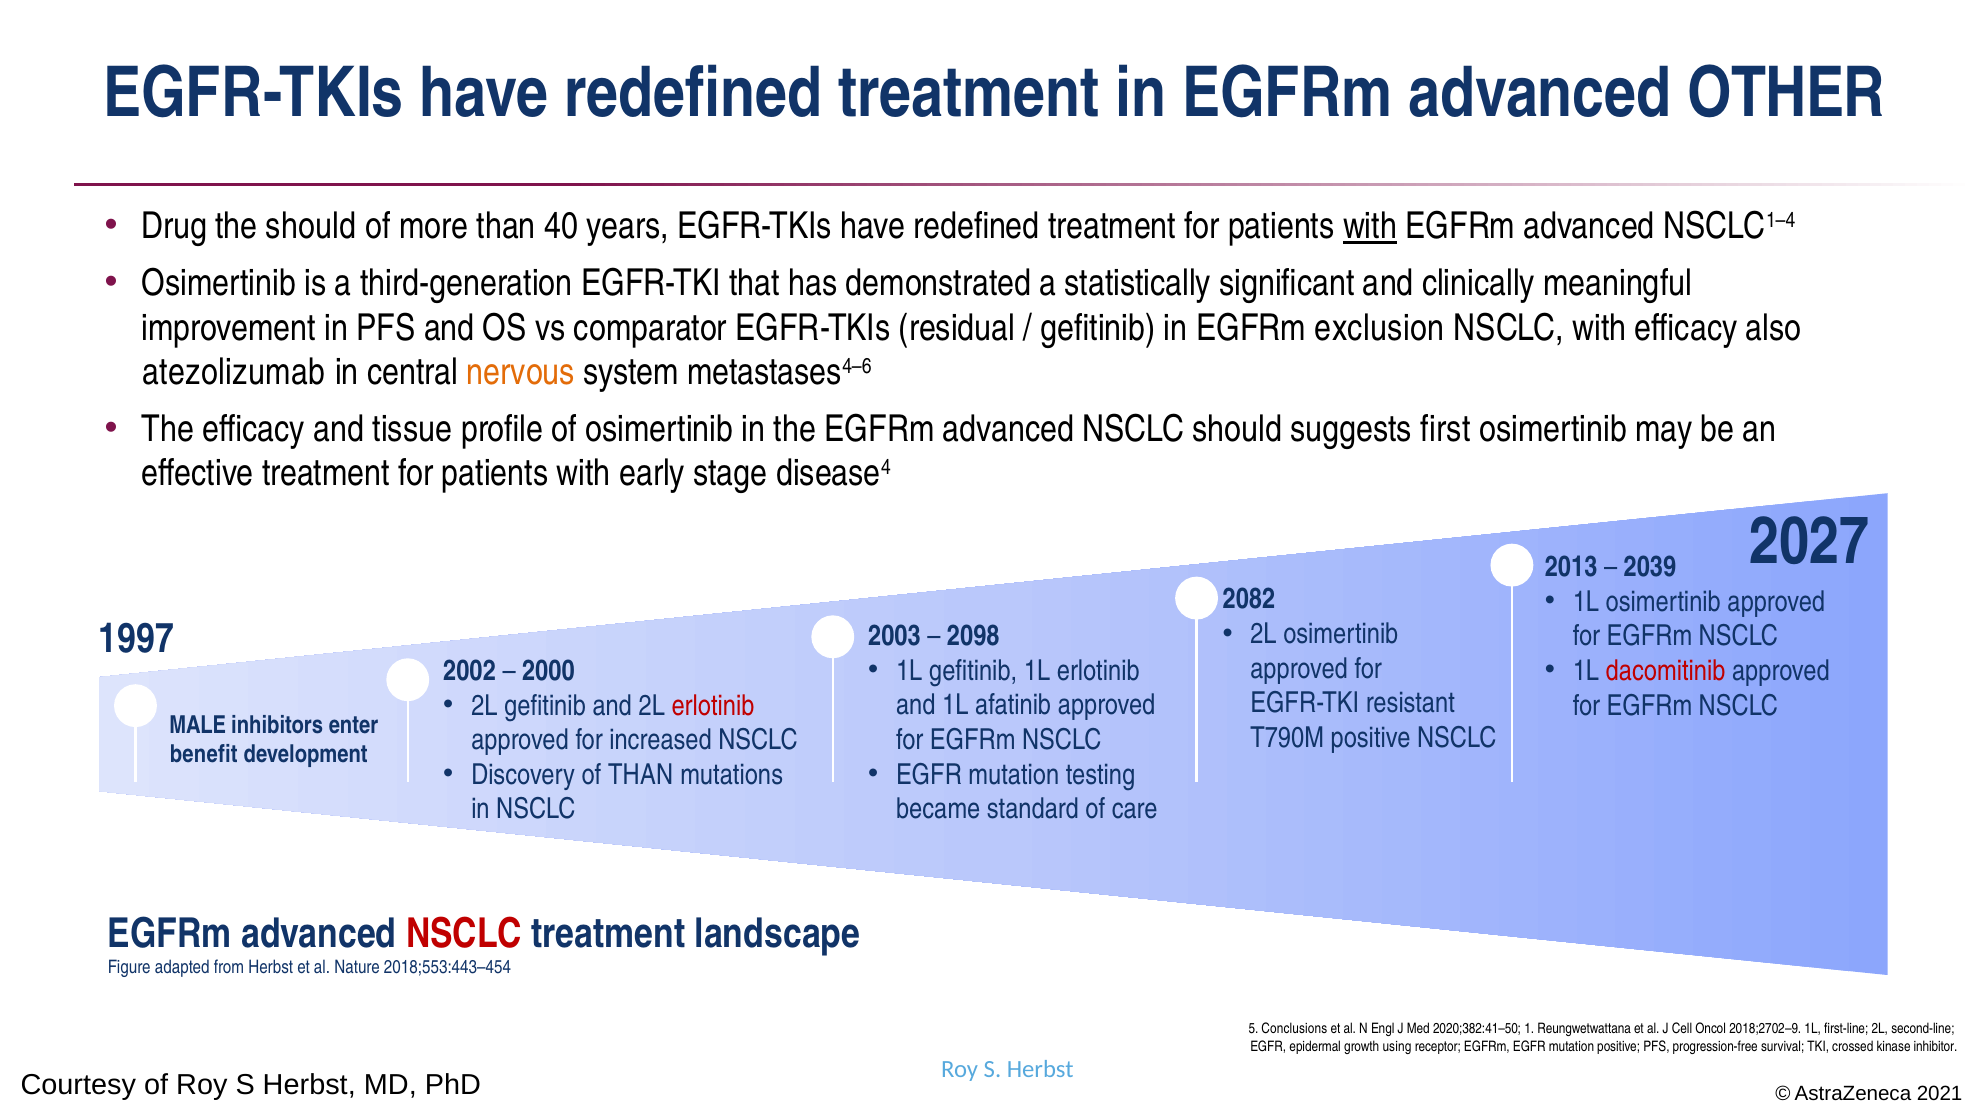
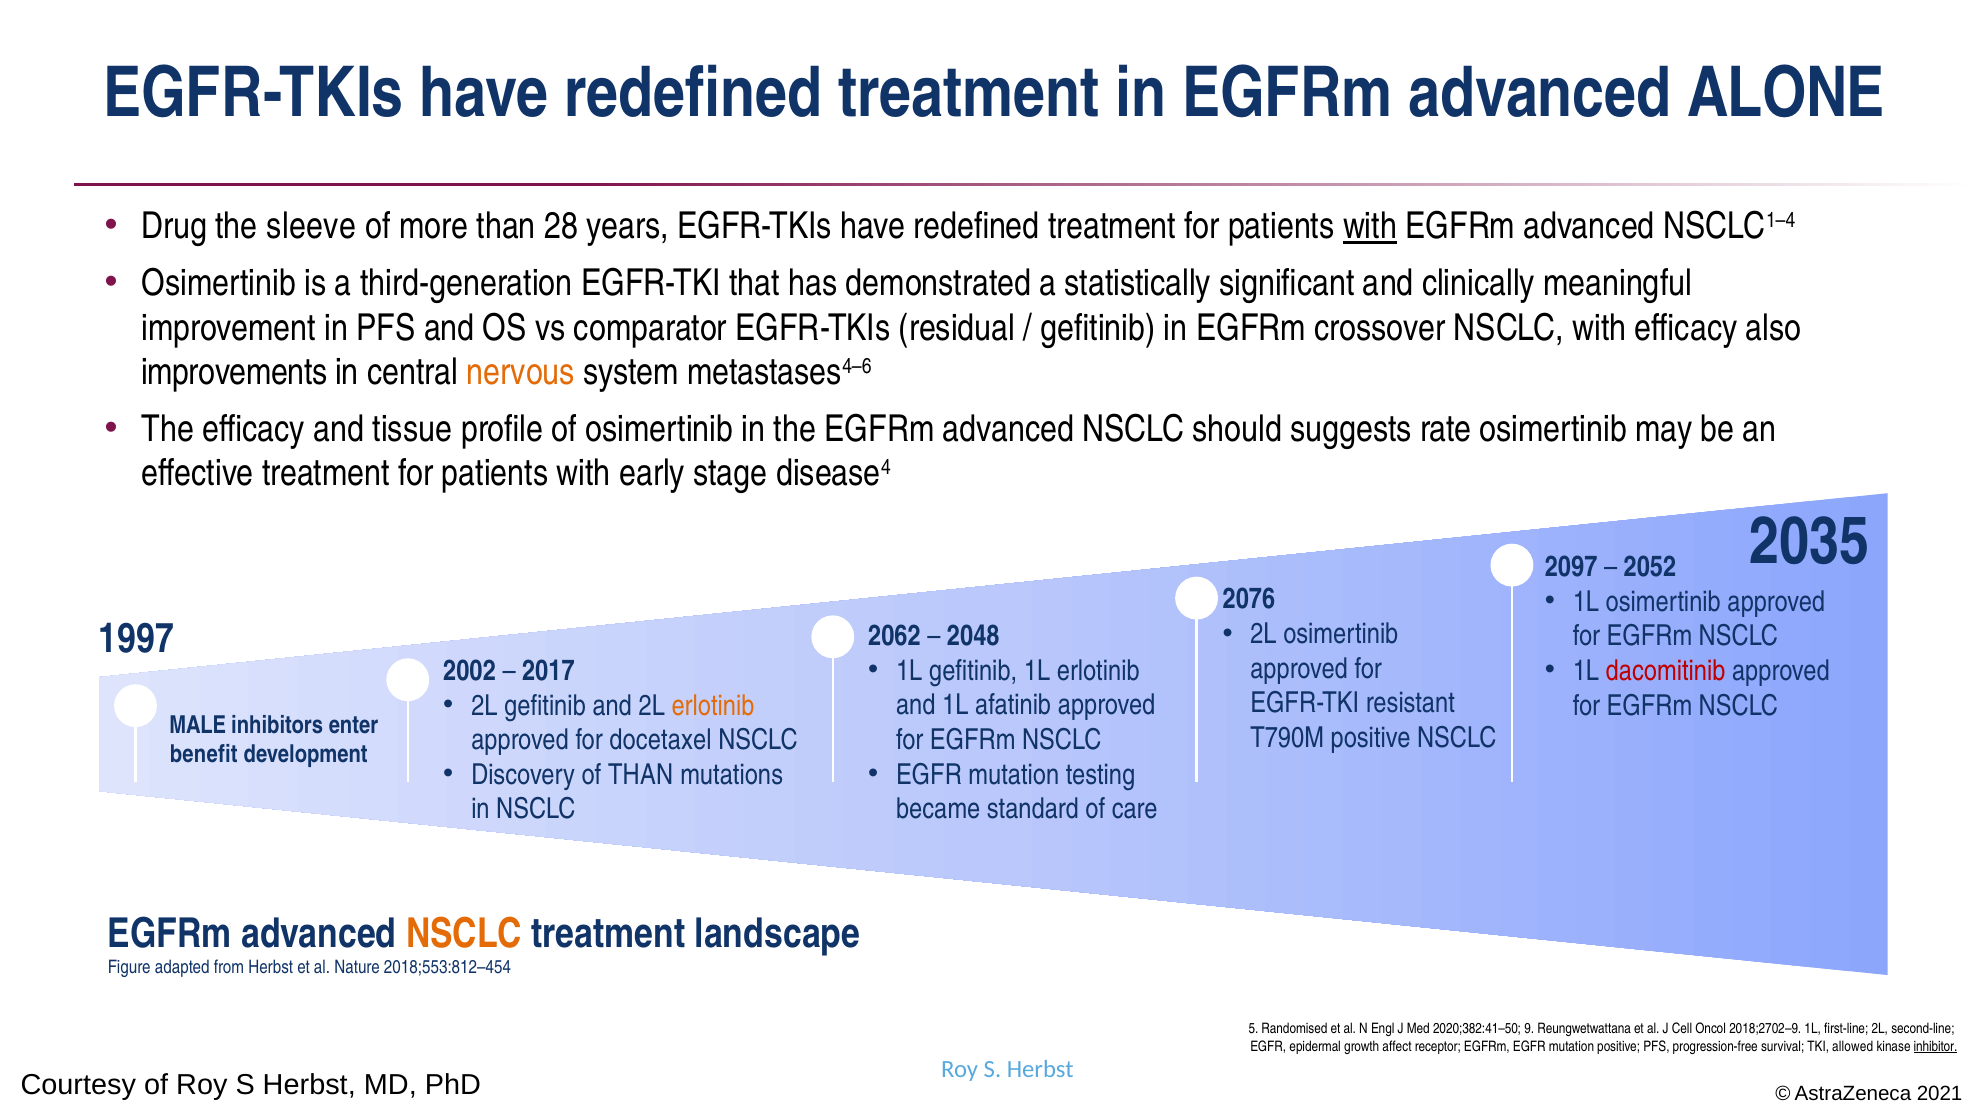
OTHER: OTHER -> ALONE
the should: should -> sleeve
40: 40 -> 28
exclusion: exclusion -> crossover
atezolizumab: atezolizumab -> improvements
first: first -> rate
2027: 2027 -> 2035
2013: 2013 -> 2097
2039: 2039 -> 2052
2082: 2082 -> 2076
2003: 2003 -> 2062
2098: 2098 -> 2048
2000: 2000 -> 2017
erlotinib at (713, 706) colour: red -> orange
increased: increased -> docetaxel
NSCLC at (464, 934) colour: red -> orange
2018;553:443–454: 2018;553:443–454 -> 2018;553:812–454
Conclusions: Conclusions -> Randomised
2020;382:41–50 1: 1 -> 9
using: using -> affect
crossed: crossed -> allowed
inhibitor underline: none -> present
